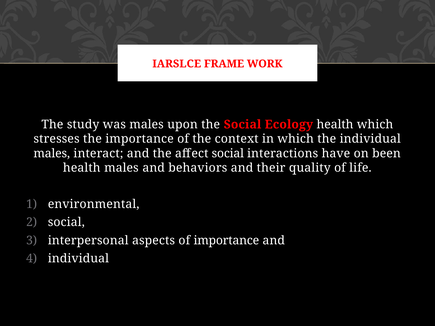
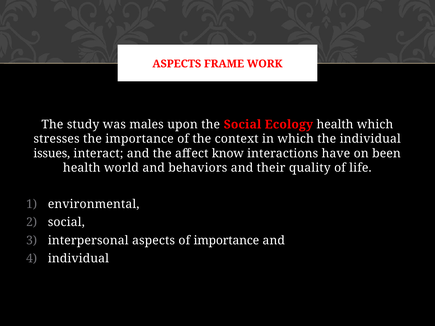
IARSLCE at (177, 64): IARSLCE -> ASPECTS
males at (52, 154): males -> issues
affect social: social -> know
health males: males -> world
